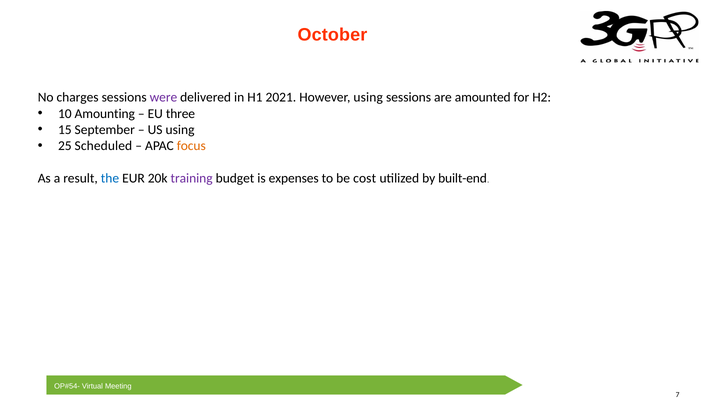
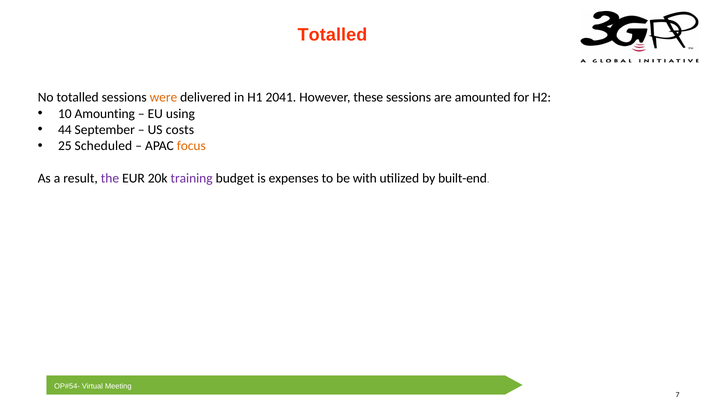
October at (332, 35): October -> Totalled
No charges: charges -> totalled
were colour: purple -> orange
2021: 2021 -> 2041
However using: using -> these
three: three -> using
15: 15 -> 44
US using: using -> costs
the colour: blue -> purple
cost: cost -> with
